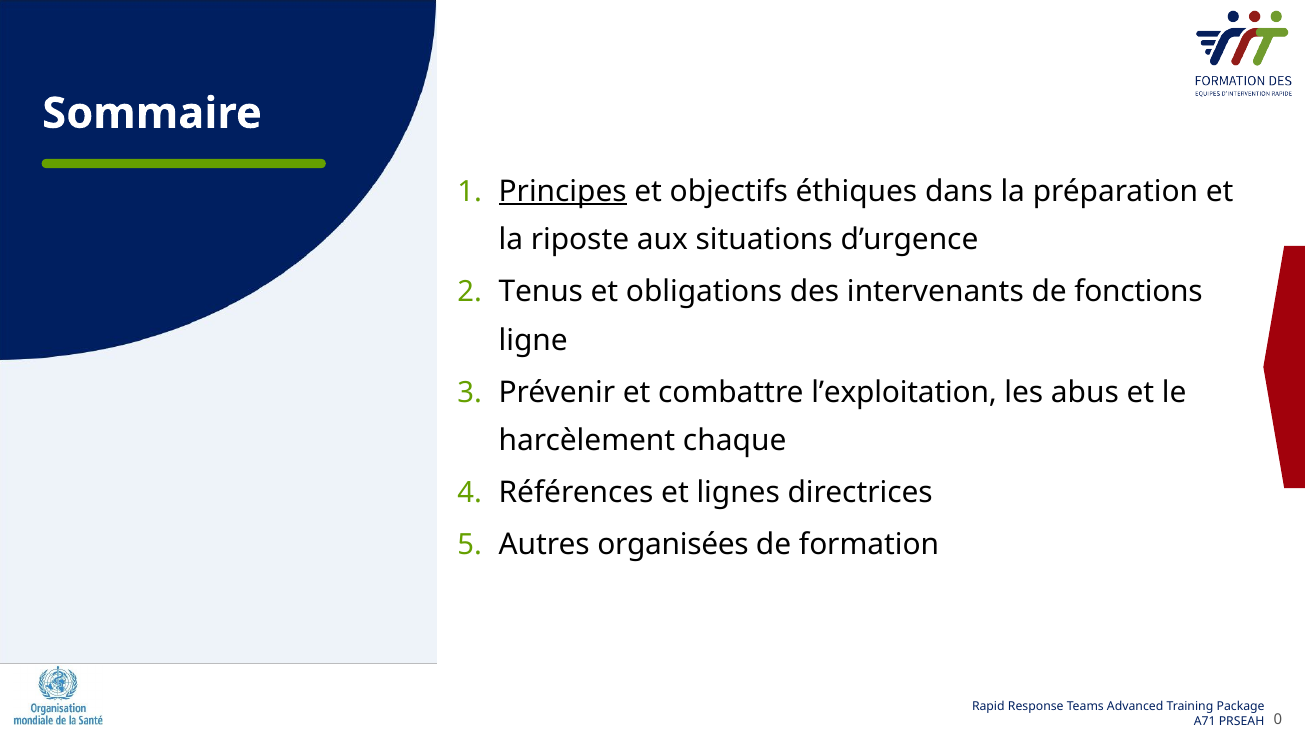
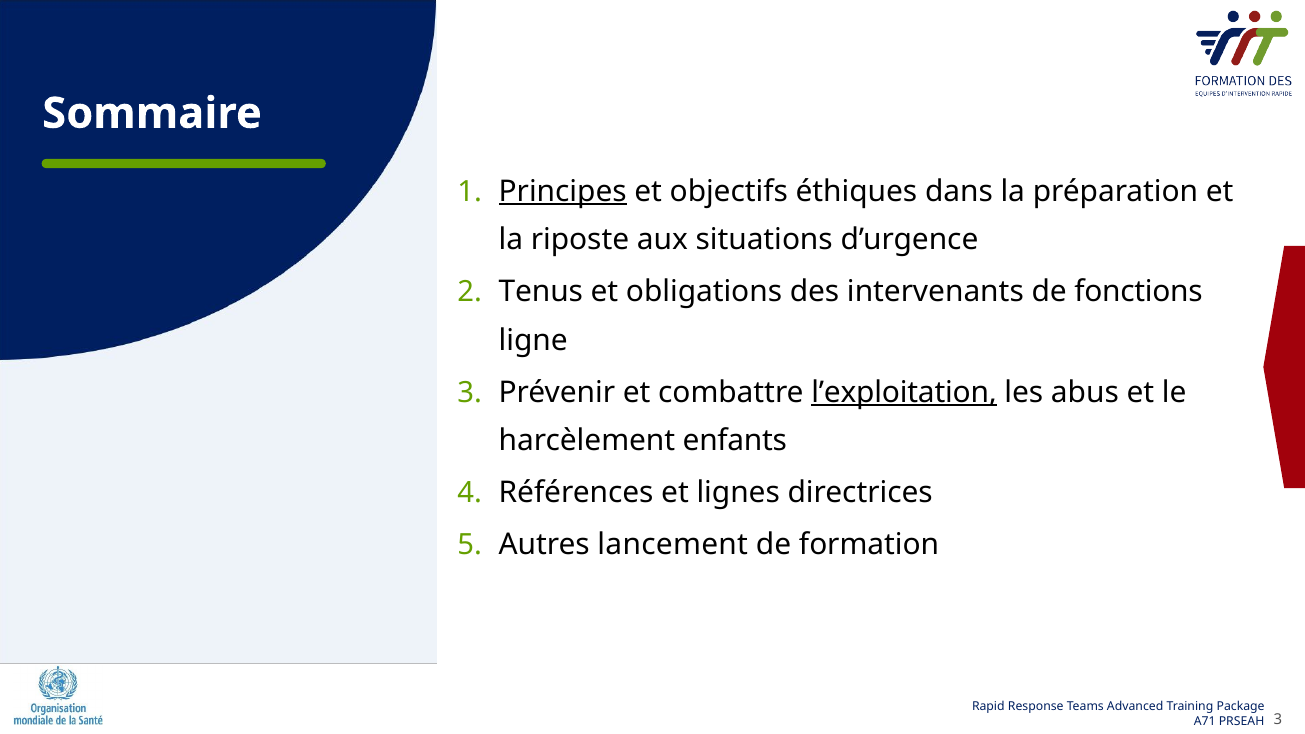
l’exploitation underline: none -> present
chaque: chaque -> enfants
organisées: organisées -> lancement
0 at (1278, 720): 0 -> 3
